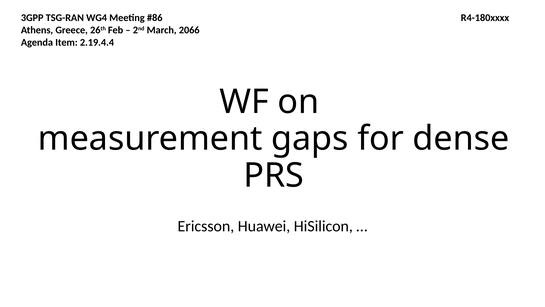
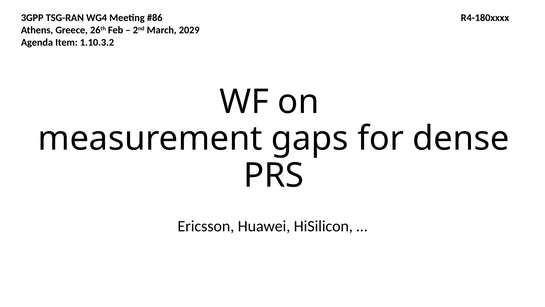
2066: 2066 -> 2029
2.19.4.4: 2.19.4.4 -> 1.10.3.2
